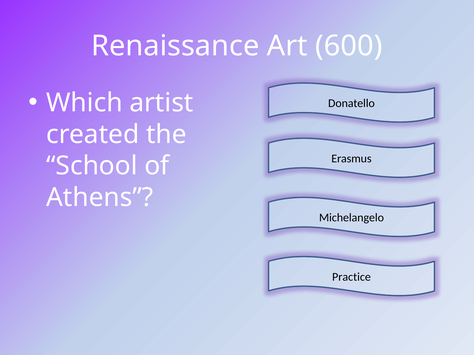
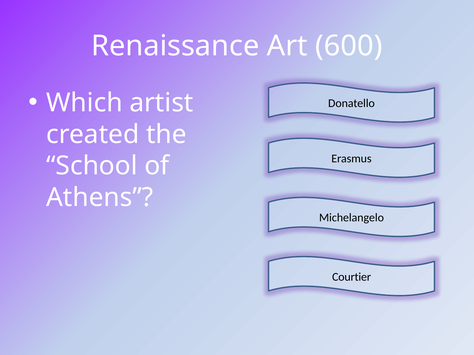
Practice: Practice -> Courtier
